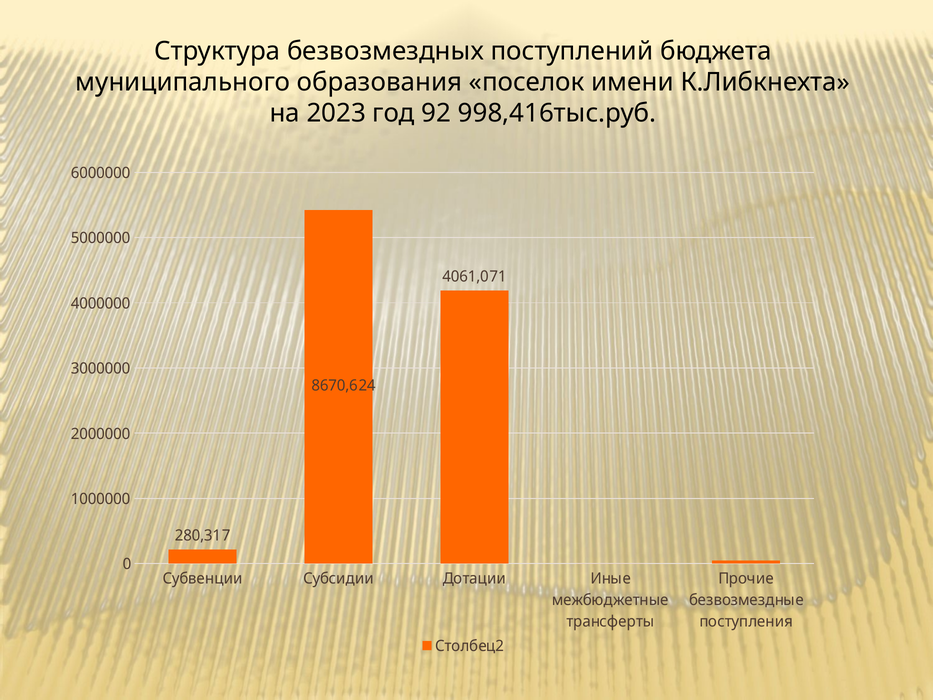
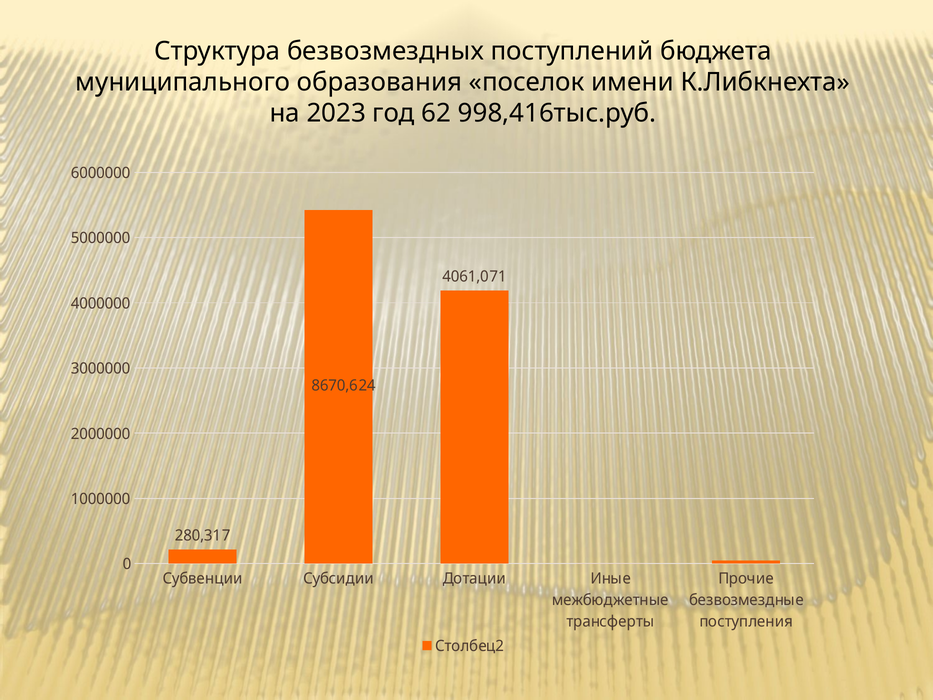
92: 92 -> 62
